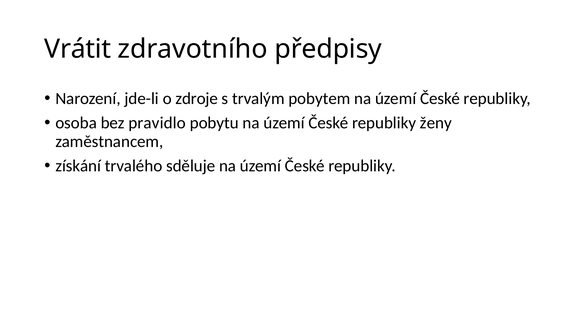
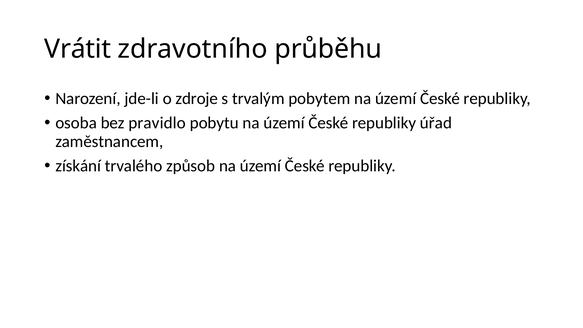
předpisy: předpisy -> průběhu
ženy: ženy -> úřad
sděluje: sděluje -> způsob
